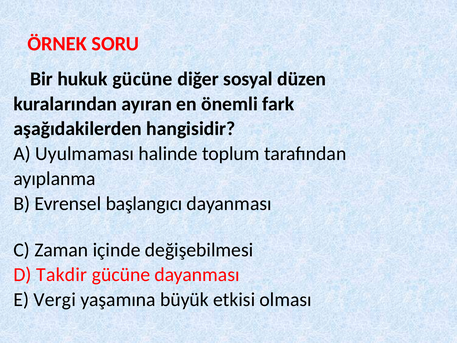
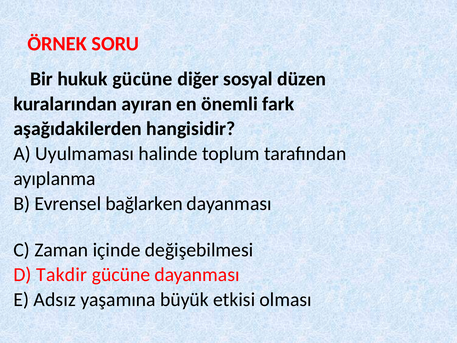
başlangıcı: başlangıcı -> bağlarken
Vergi: Vergi -> Adsız
